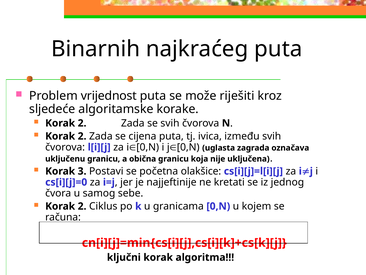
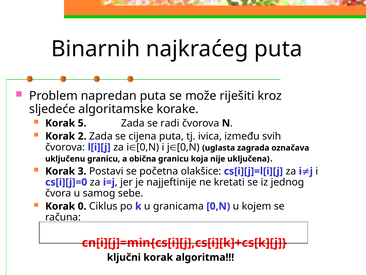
vrijednost: vrijednost -> napredan
2 at (82, 123): 2 -> 5
se svih: svih -> radi
2 at (82, 206): 2 -> 0
